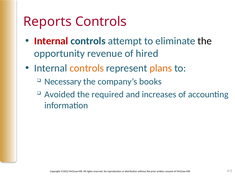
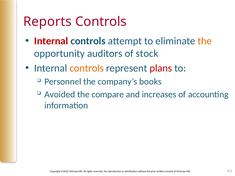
the at (205, 41) colour: black -> orange
revenue: revenue -> auditors
hired: hired -> stock
plans colour: orange -> red
Necessary: Necessary -> Personnel
required: required -> compare
